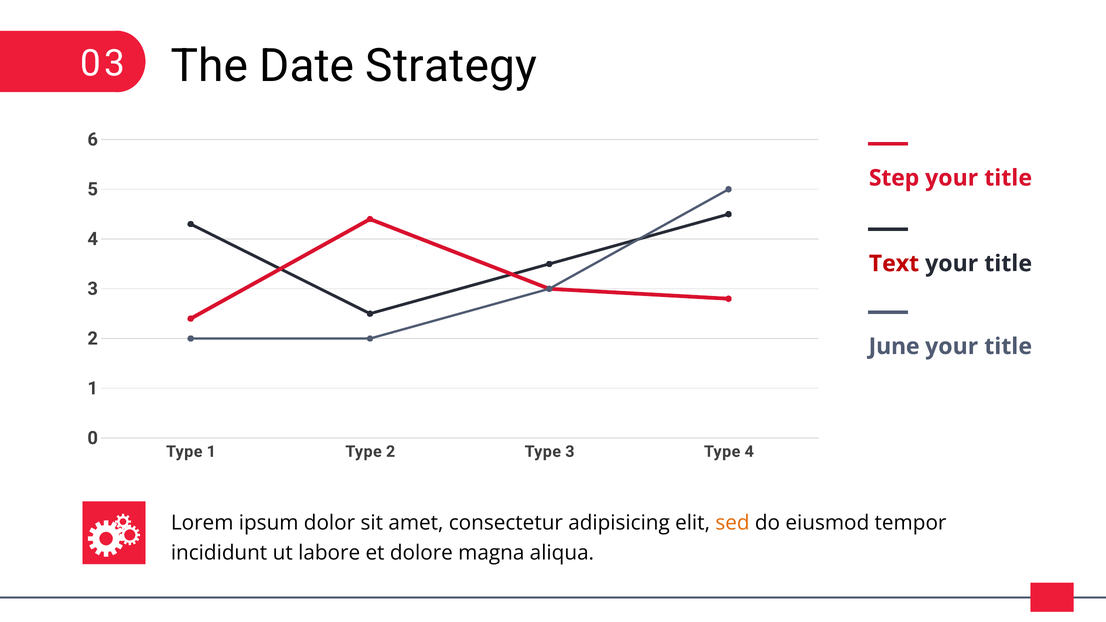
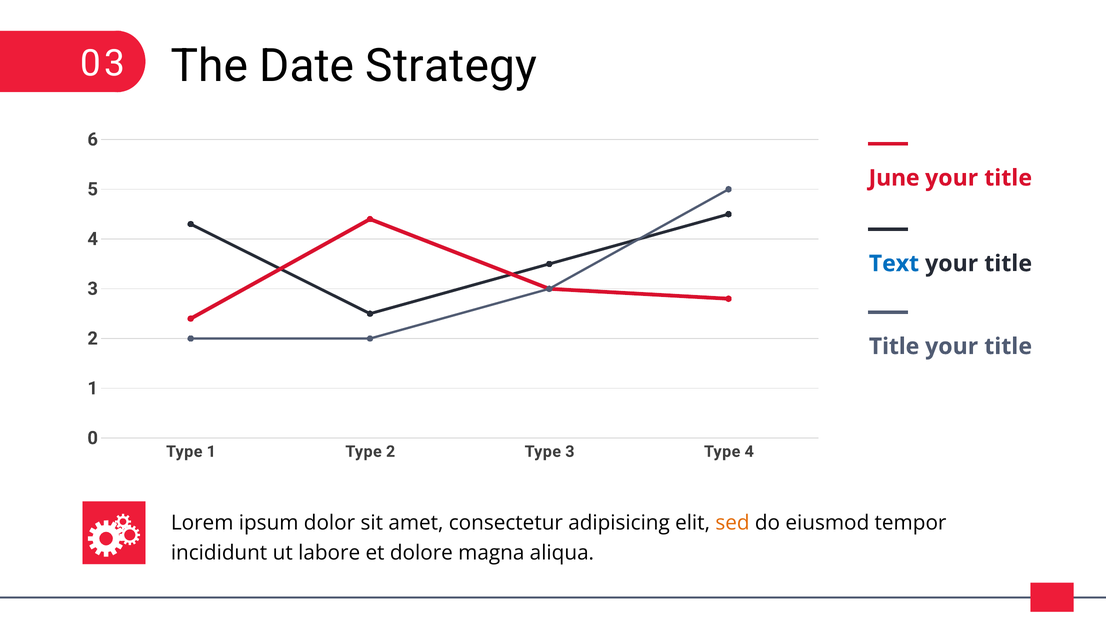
Step: Step -> June
Text colour: red -> blue
June at (894, 347): June -> Title
